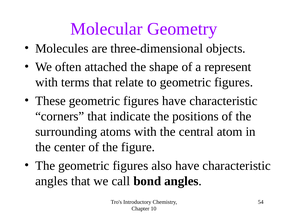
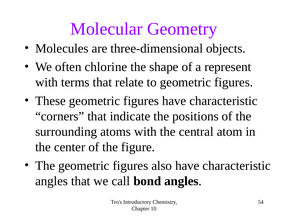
attached: attached -> chlorine
